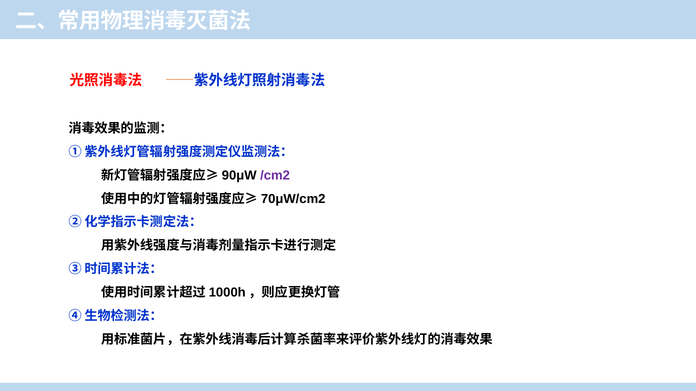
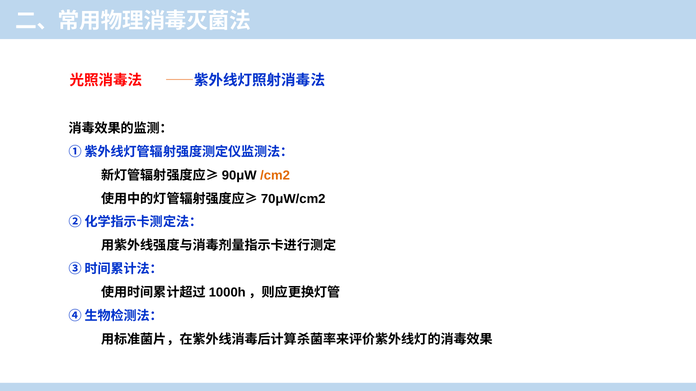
/cm2 colour: purple -> orange
